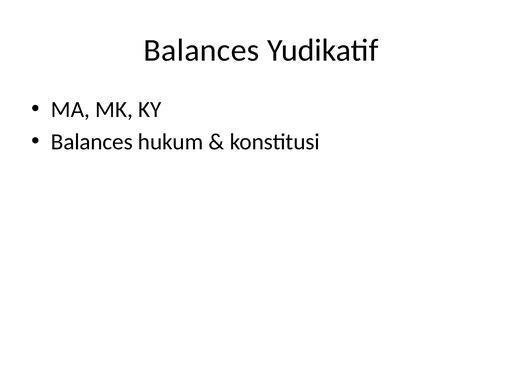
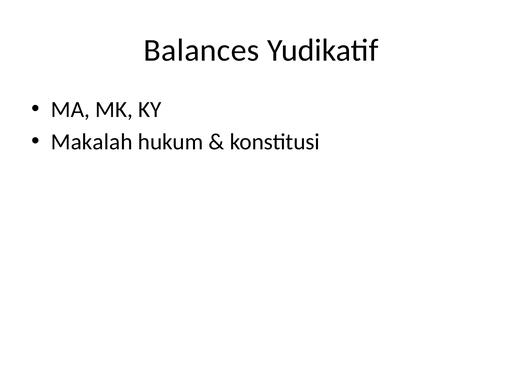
Balances at (92, 142): Balances -> Makalah
